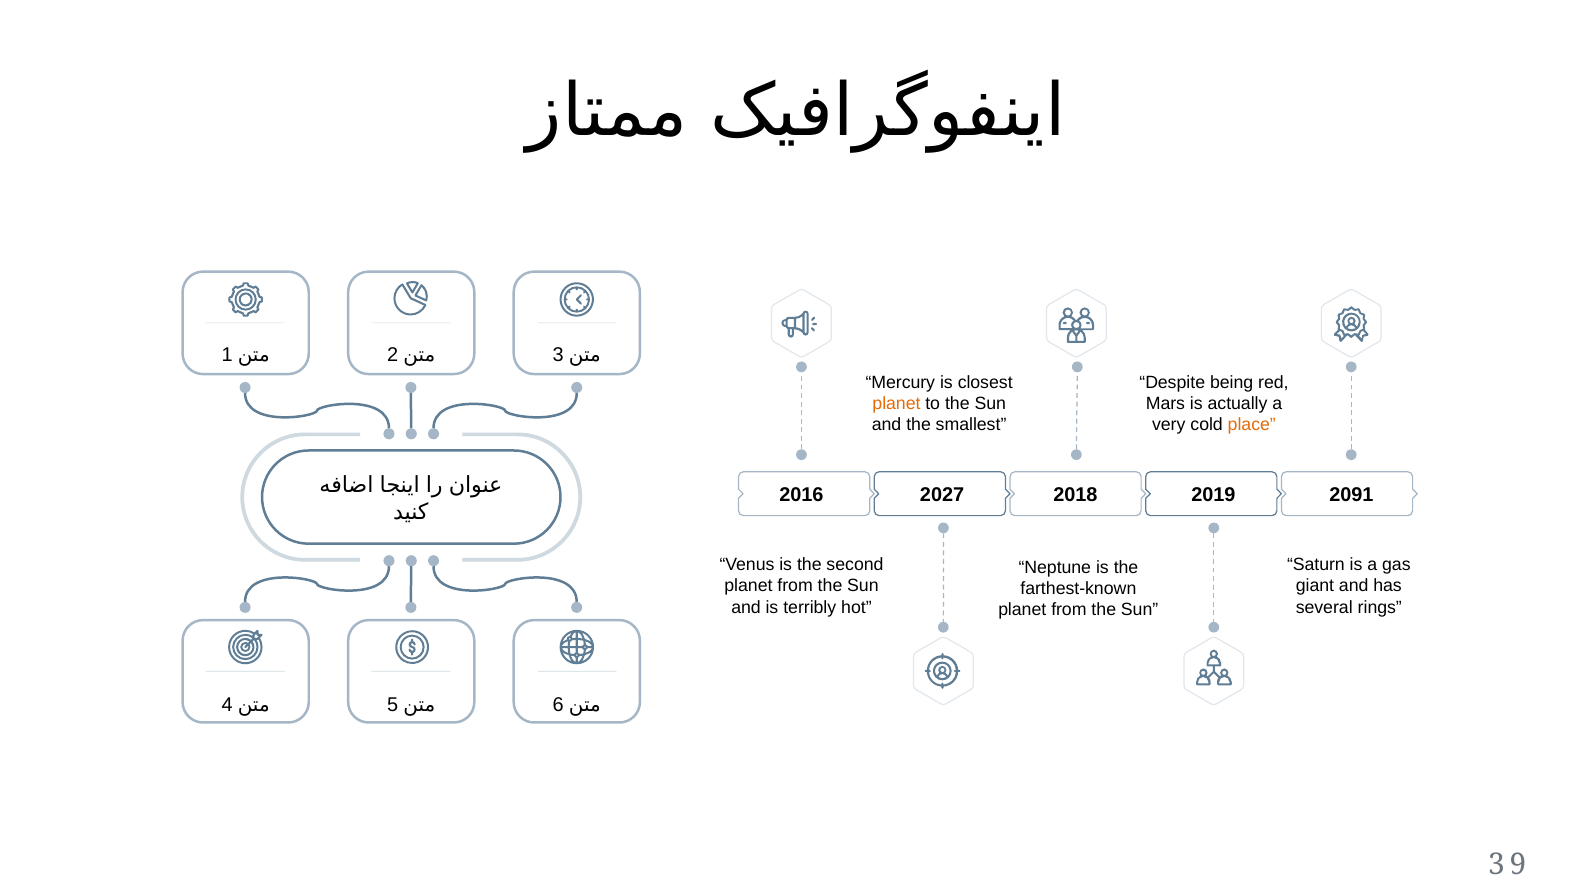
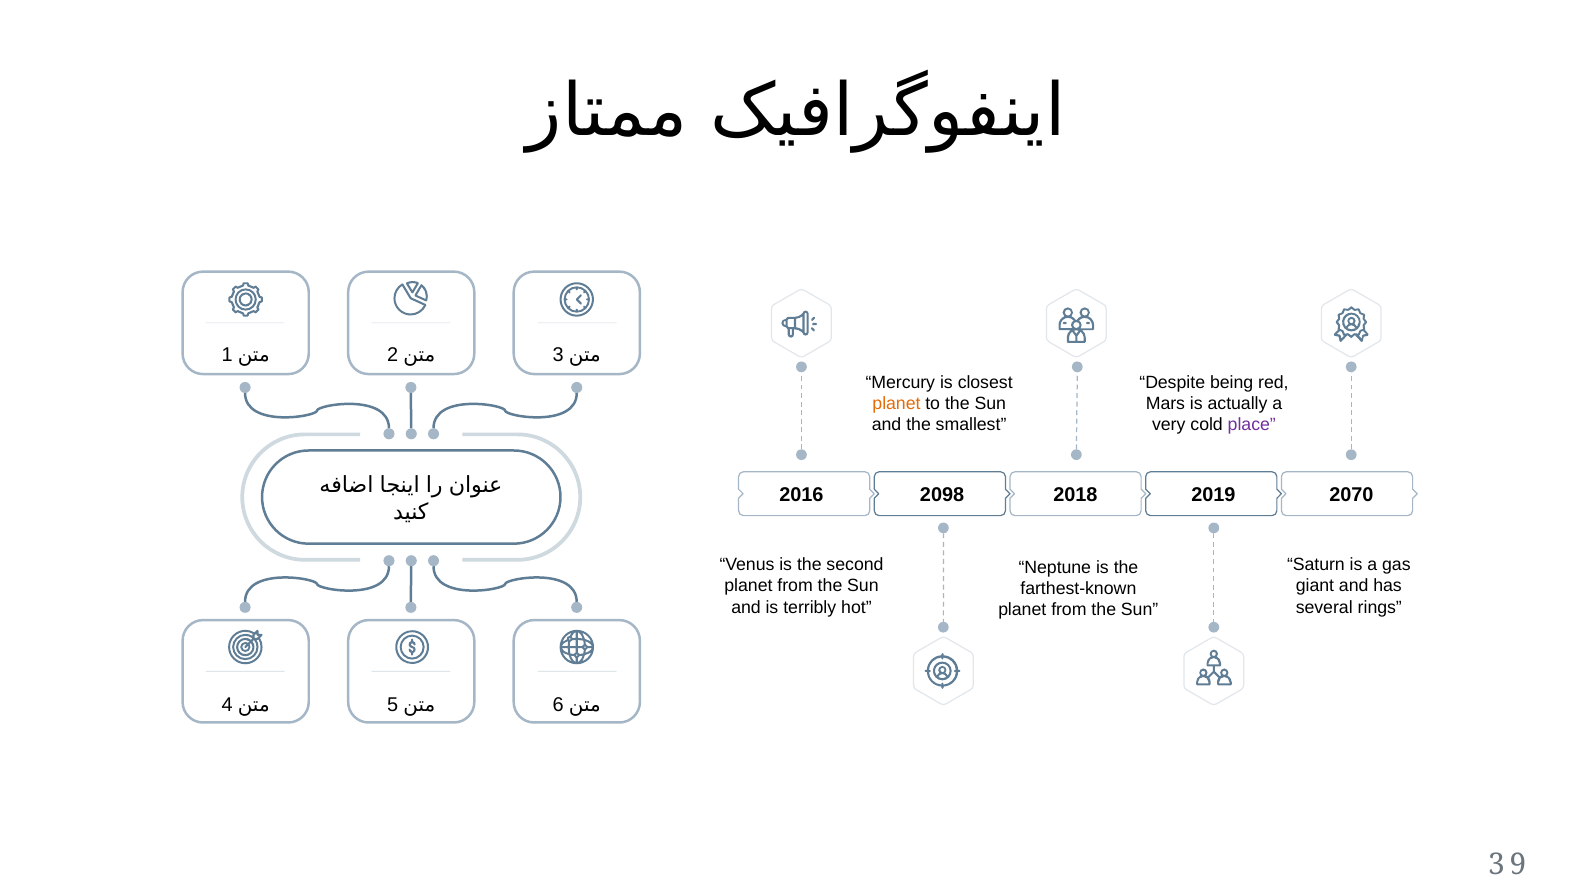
place colour: orange -> purple
2027: 2027 -> 2098
2091: 2091 -> 2070
